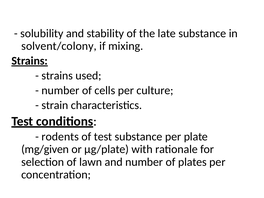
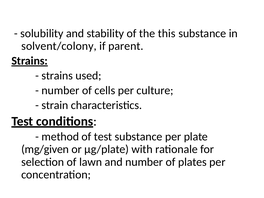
late: late -> this
mixing: mixing -> parent
rodents: rodents -> method
